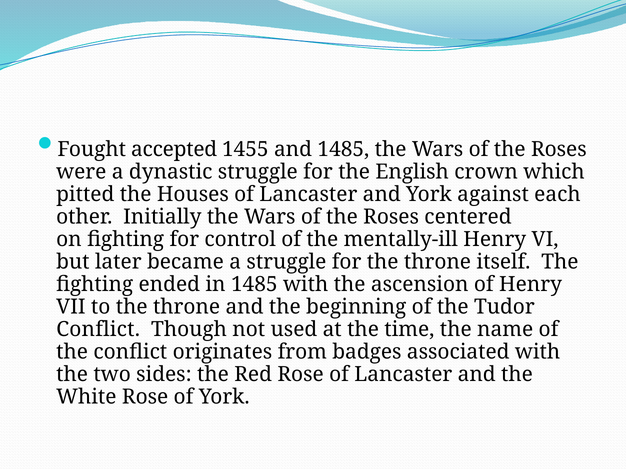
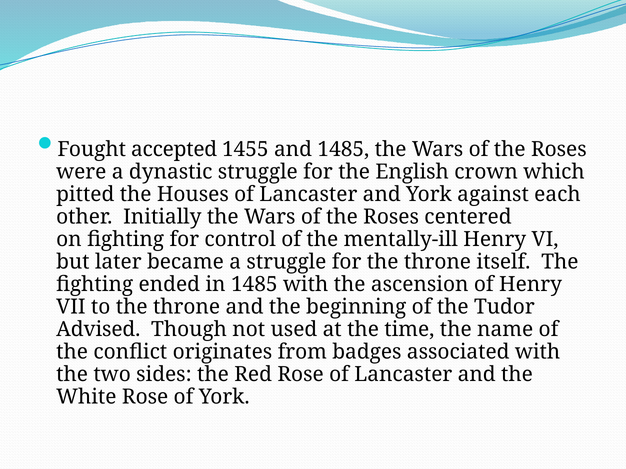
Conflict at (98, 330): Conflict -> Advised
